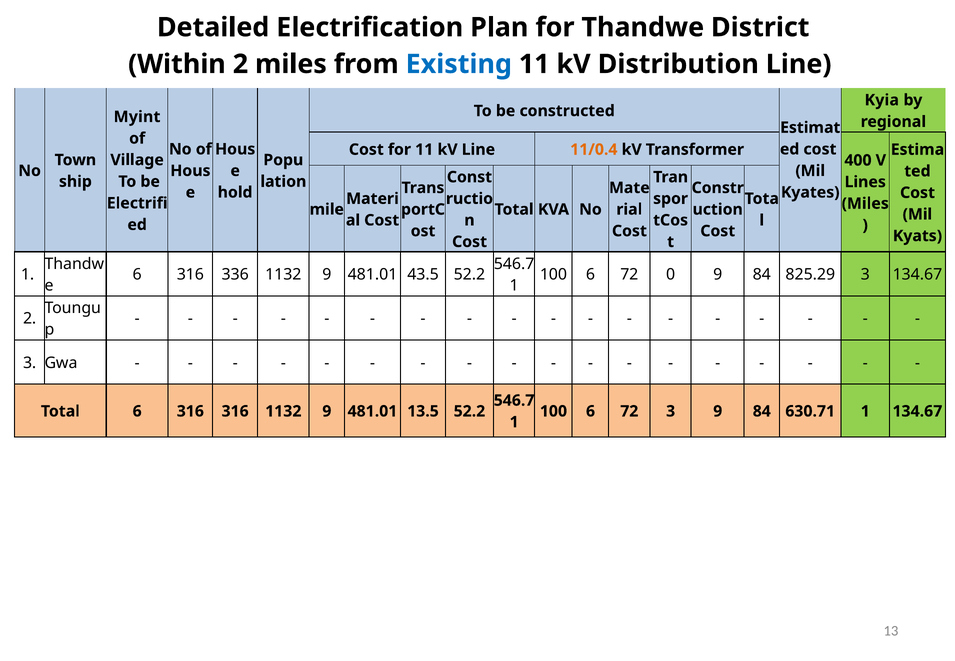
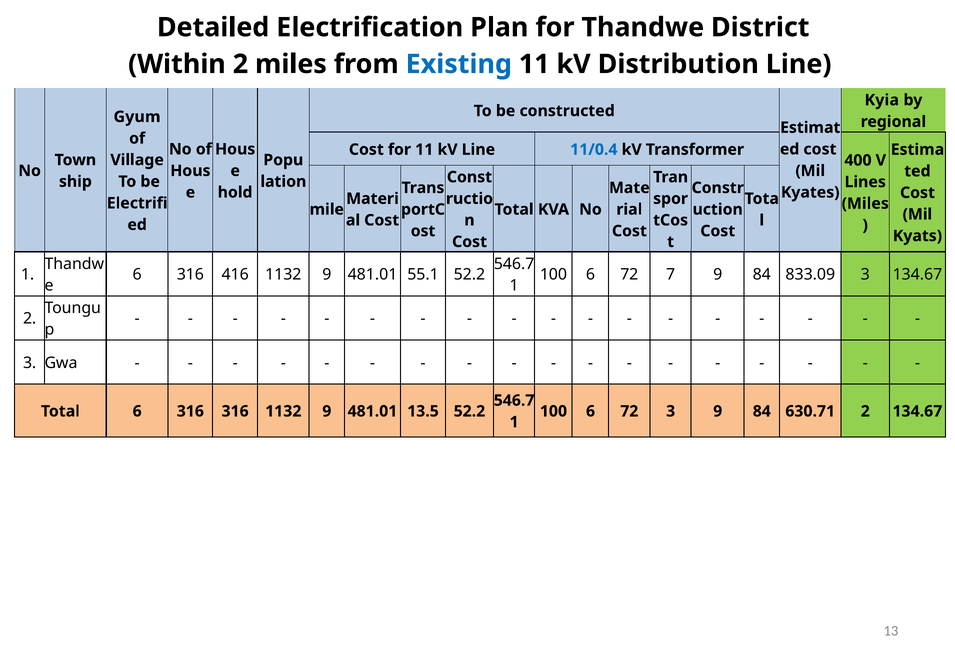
Myint: Myint -> Gyum
11/0.4 colour: orange -> blue
336: 336 -> 416
43.5: 43.5 -> 55.1
0: 0 -> 7
825.29: 825.29 -> 833.09
630.71 1: 1 -> 2
